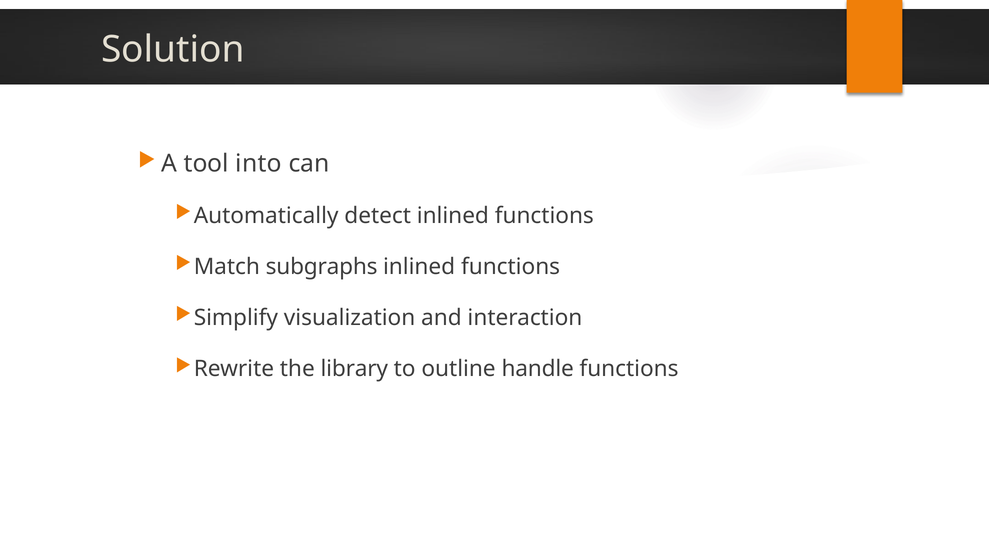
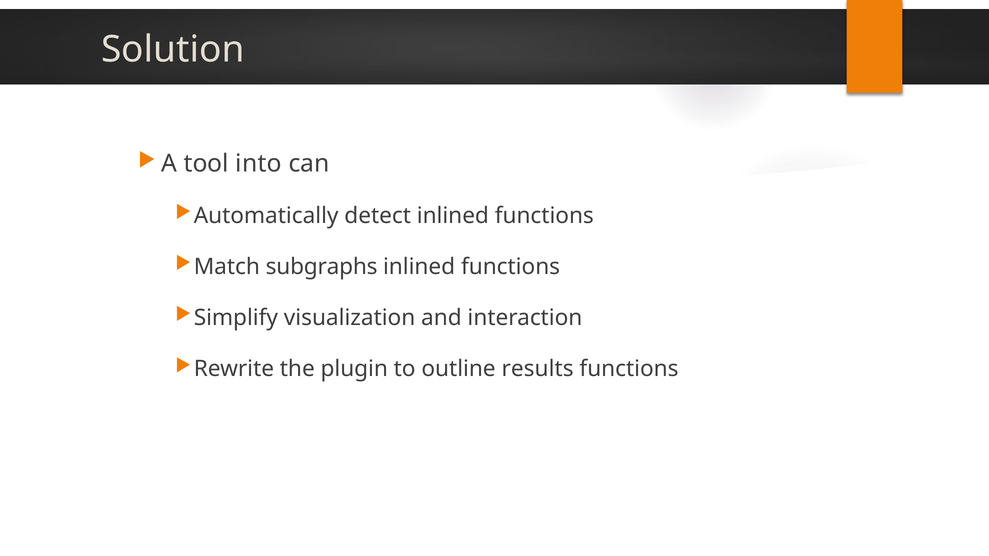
library: library -> plugin
handle: handle -> results
